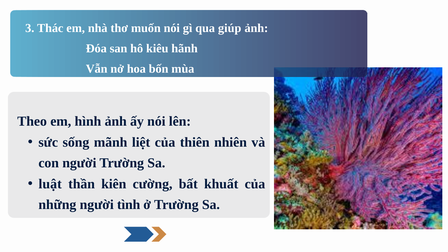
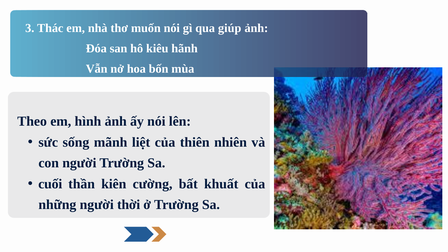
luật: luật -> cuối
tình: tình -> thời
